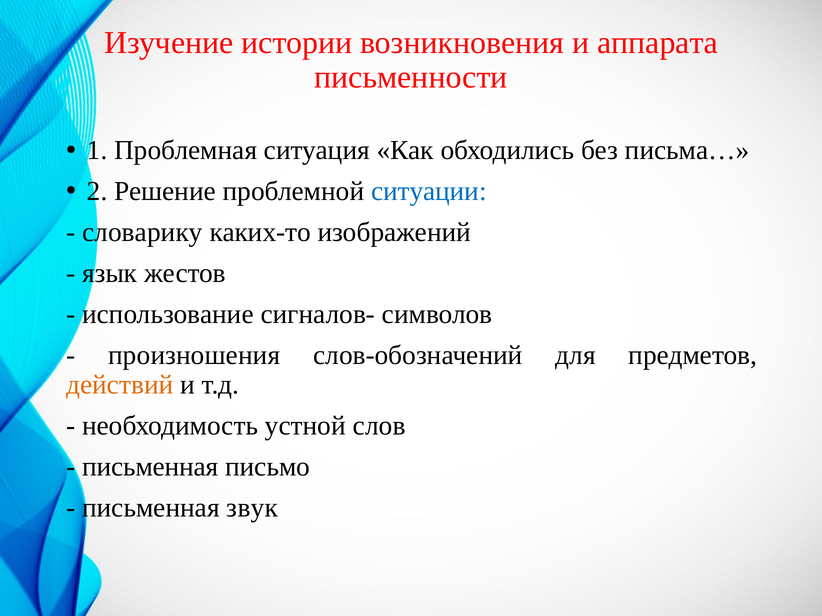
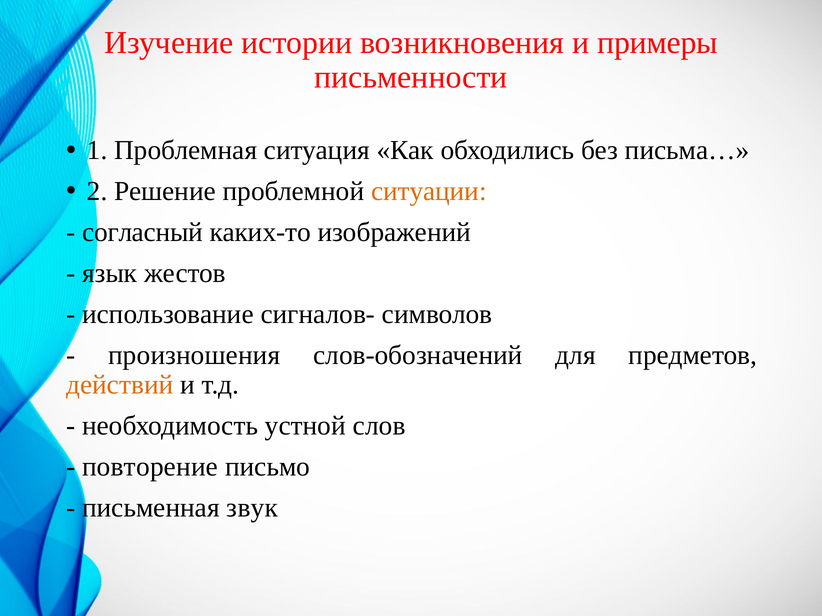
аппарата: аппарата -> примеры
ситуации colour: blue -> orange
словарику: словарику -> согласный
письменная at (150, 467): письменная -> повторение
